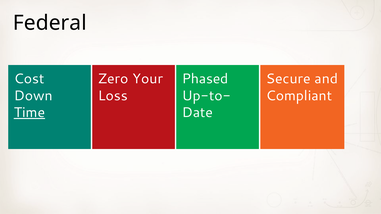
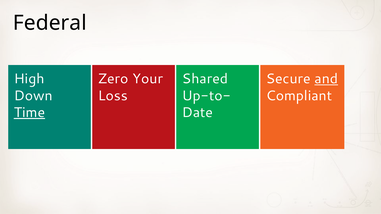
Cost: Cost -> High
Phased: Phased -> Shared
and underline: none -> present
